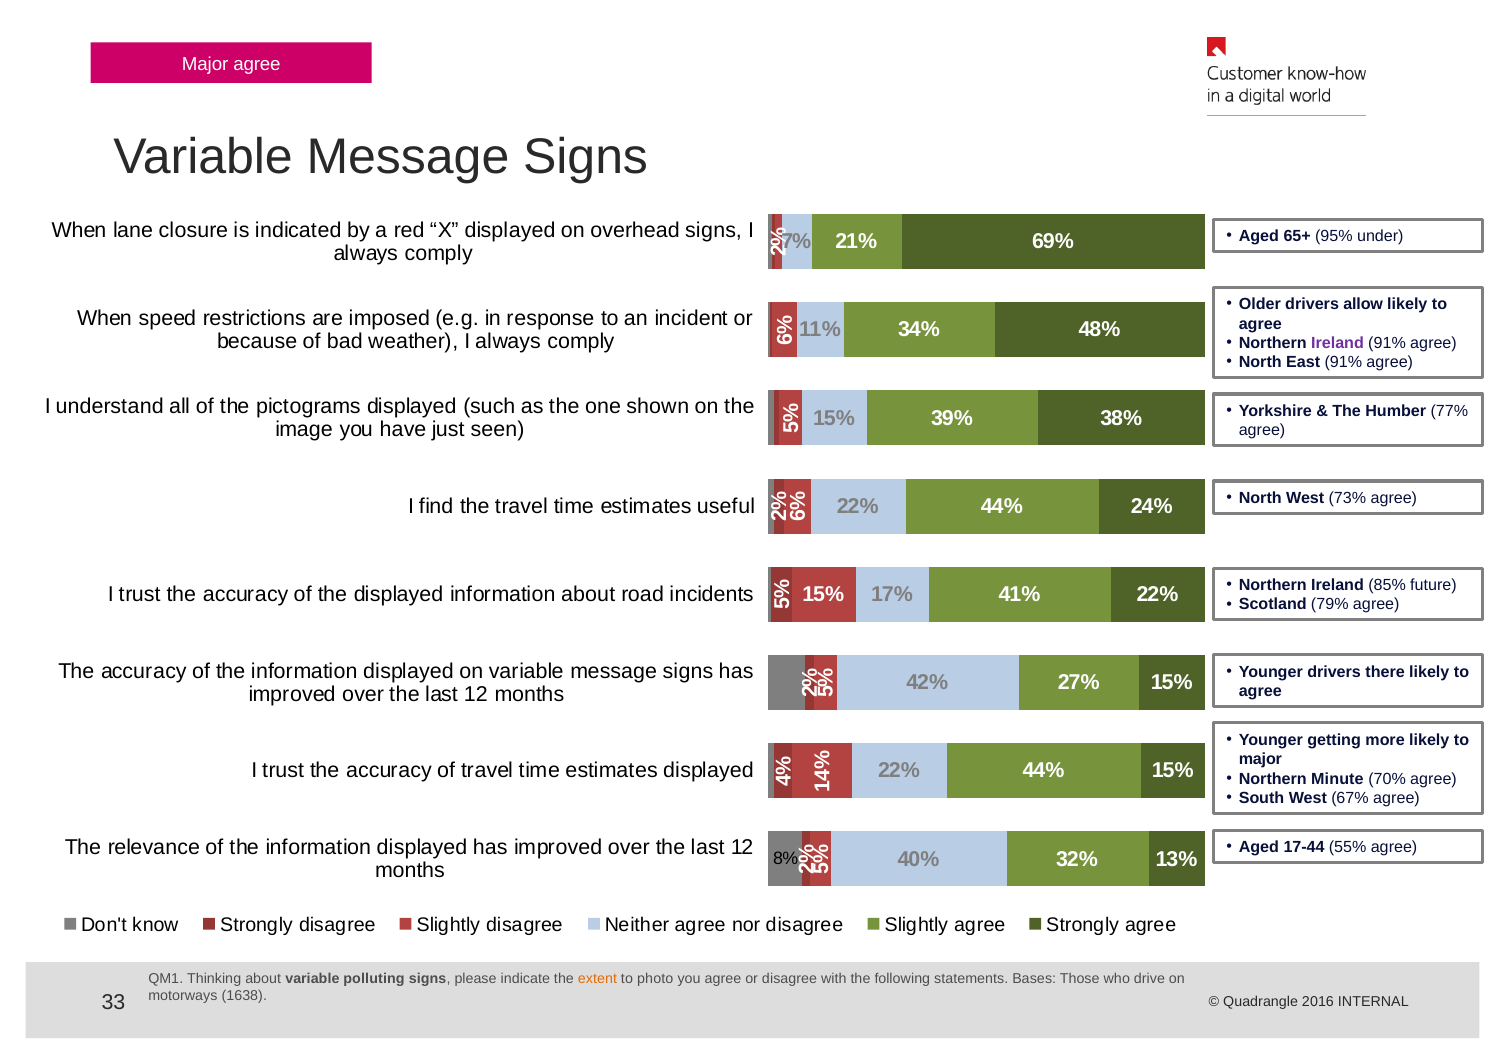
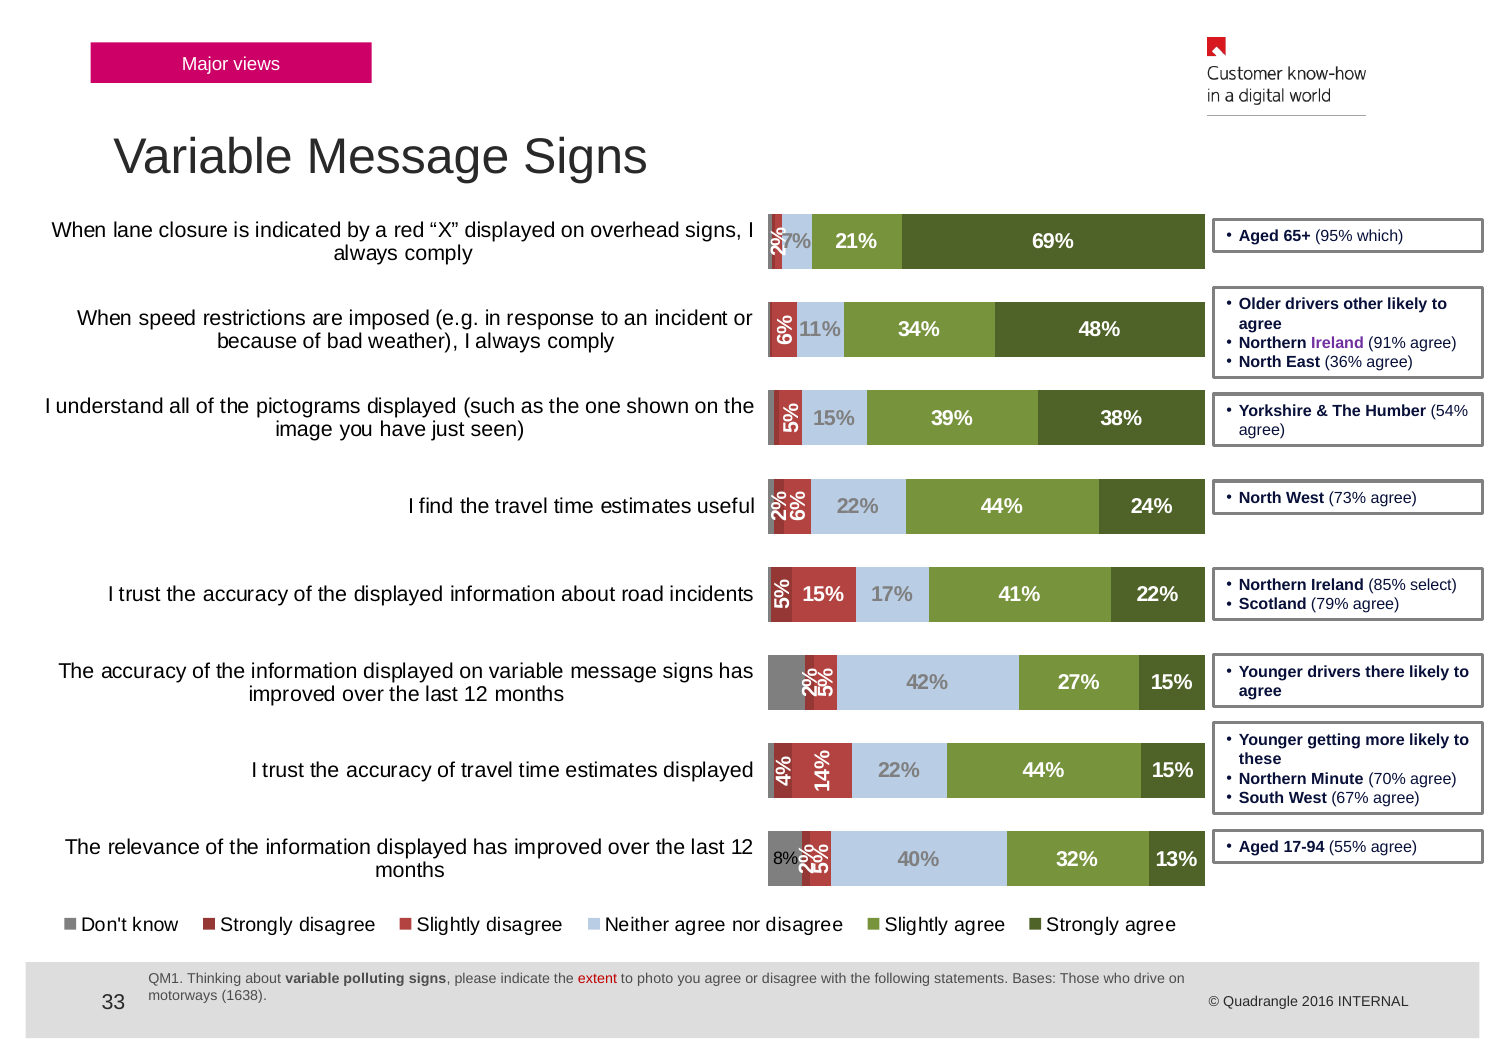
Major agree: agree -> views
under: under -> which
allow: allow -> other
East 91%: 91% -> 36%
77%: 77% -> 54%
future: future -> select
major at (1260, 760): major -> these
17-44: 17-44 -> 17-94
extent colour: orange -> red
